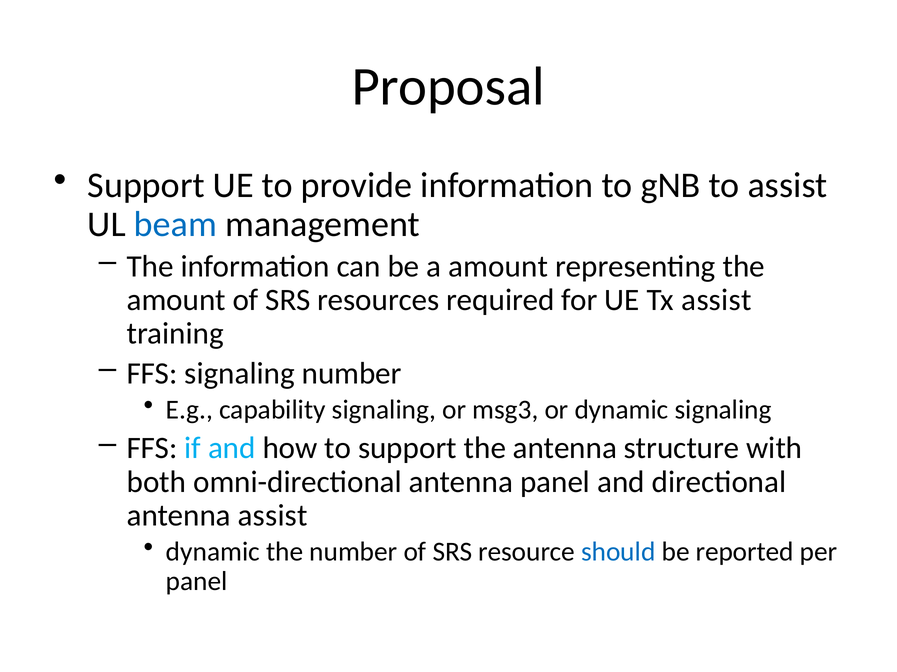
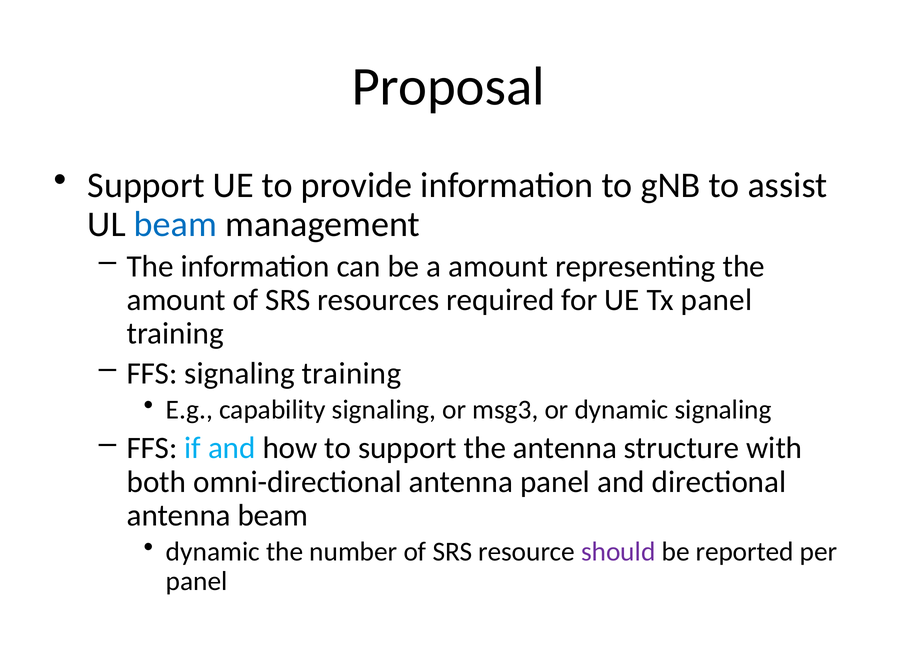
Tx assist: assist -> panel
signaling number: number -> training
antenna assist: assist -> beam
should colour: blue -> purple
